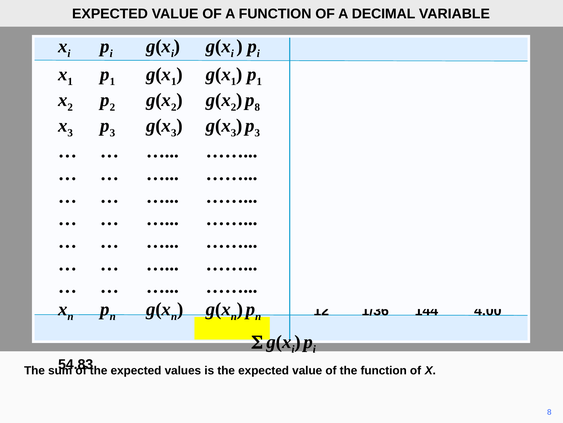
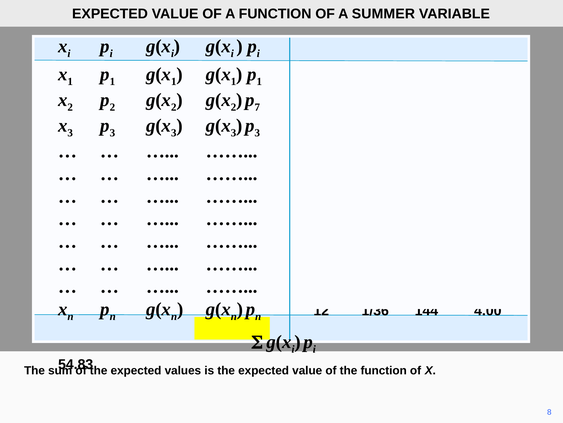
DECIMAL: DECIMAL -> SUMMER
8 at (257, 107): 8 -> 7
